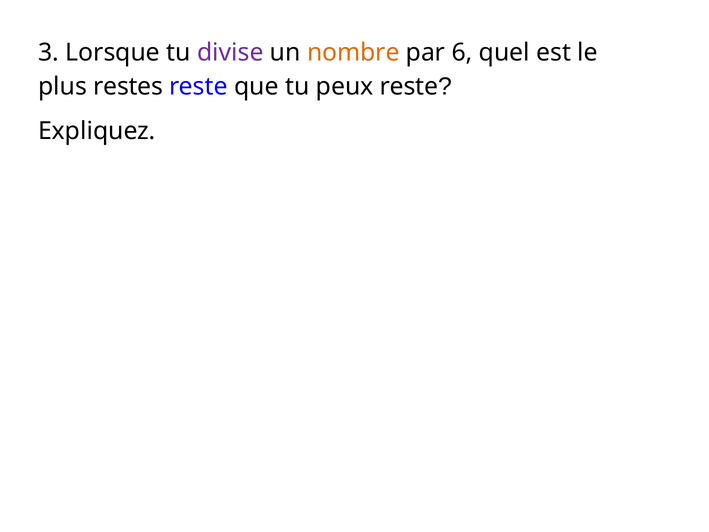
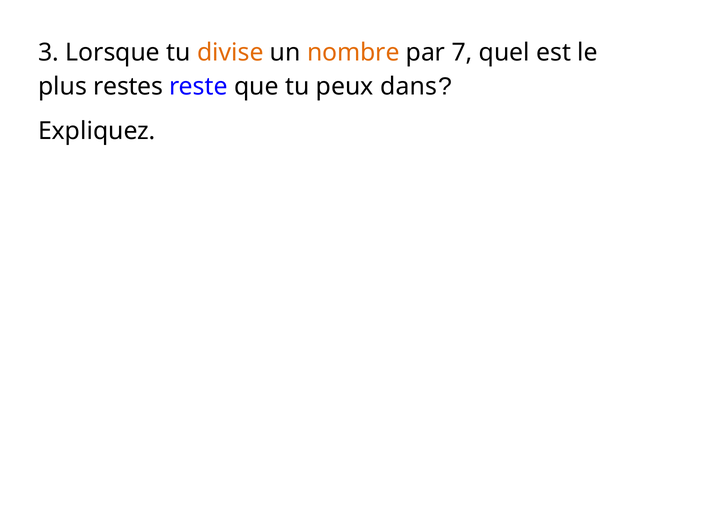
divise colour: purple -> orange
6: 6 -> 7
peux reste: reste -> dans
